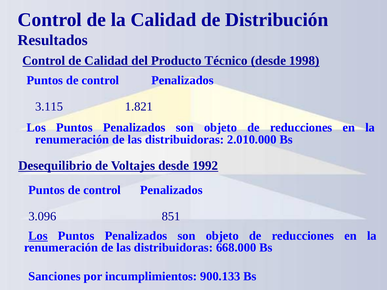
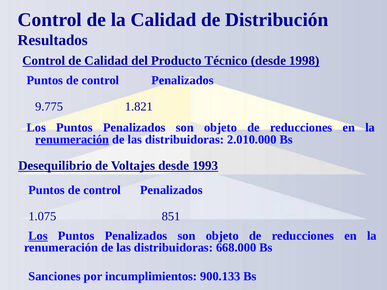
3.115: 3.115 -> 9.775
renumeración at (72, 140) underline: none -> present
1992: 1992 -> 1993
3.096: 3.096 -> 1.075
